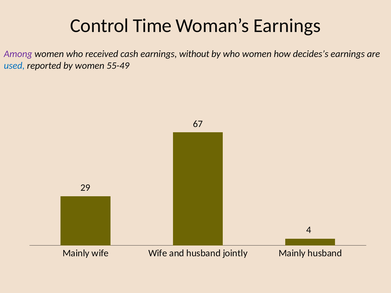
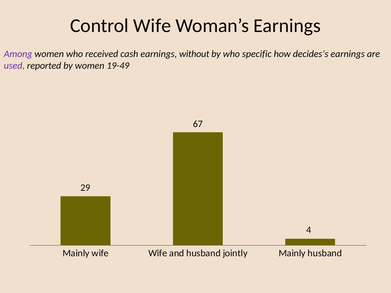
Control Time: Time -> Wife
who women: women -> specific
used colour: blue -> purple
55-49: 55-49 -> 19-49
